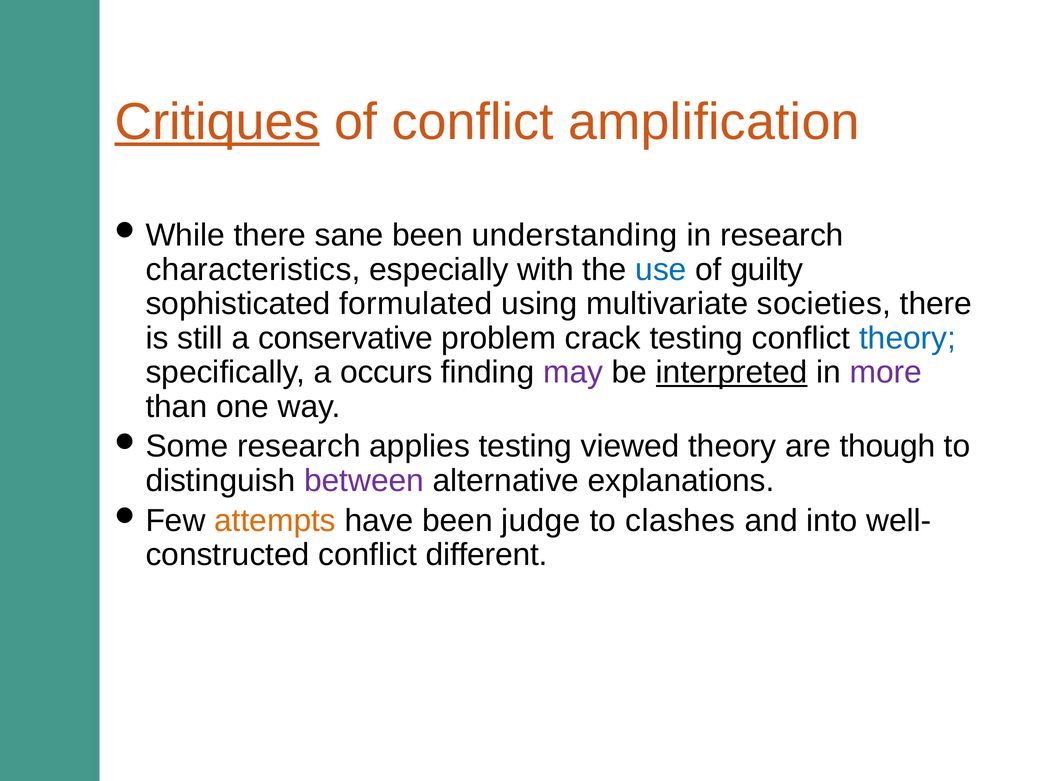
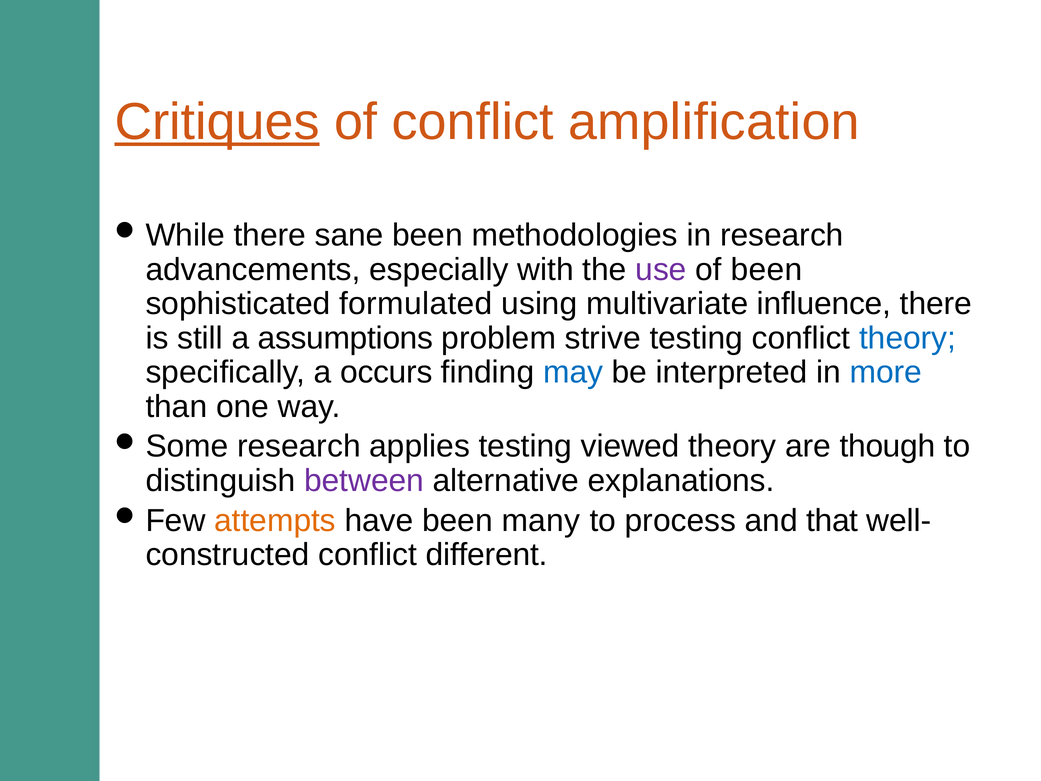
understanding: understanding -> methodologies
characteristics: characteristics -> advancements
use colour: blue -> purple
of guilty: guilty -> been
societies: societies -> influence
conservative: conservative -> assumptions
crack: crack -> strive
may colour: purple -> blue
interpreted underline: present -> none
more colour: purple -> blue
judge: judge -> many
clashes: clashes -> process
into: into -> that
